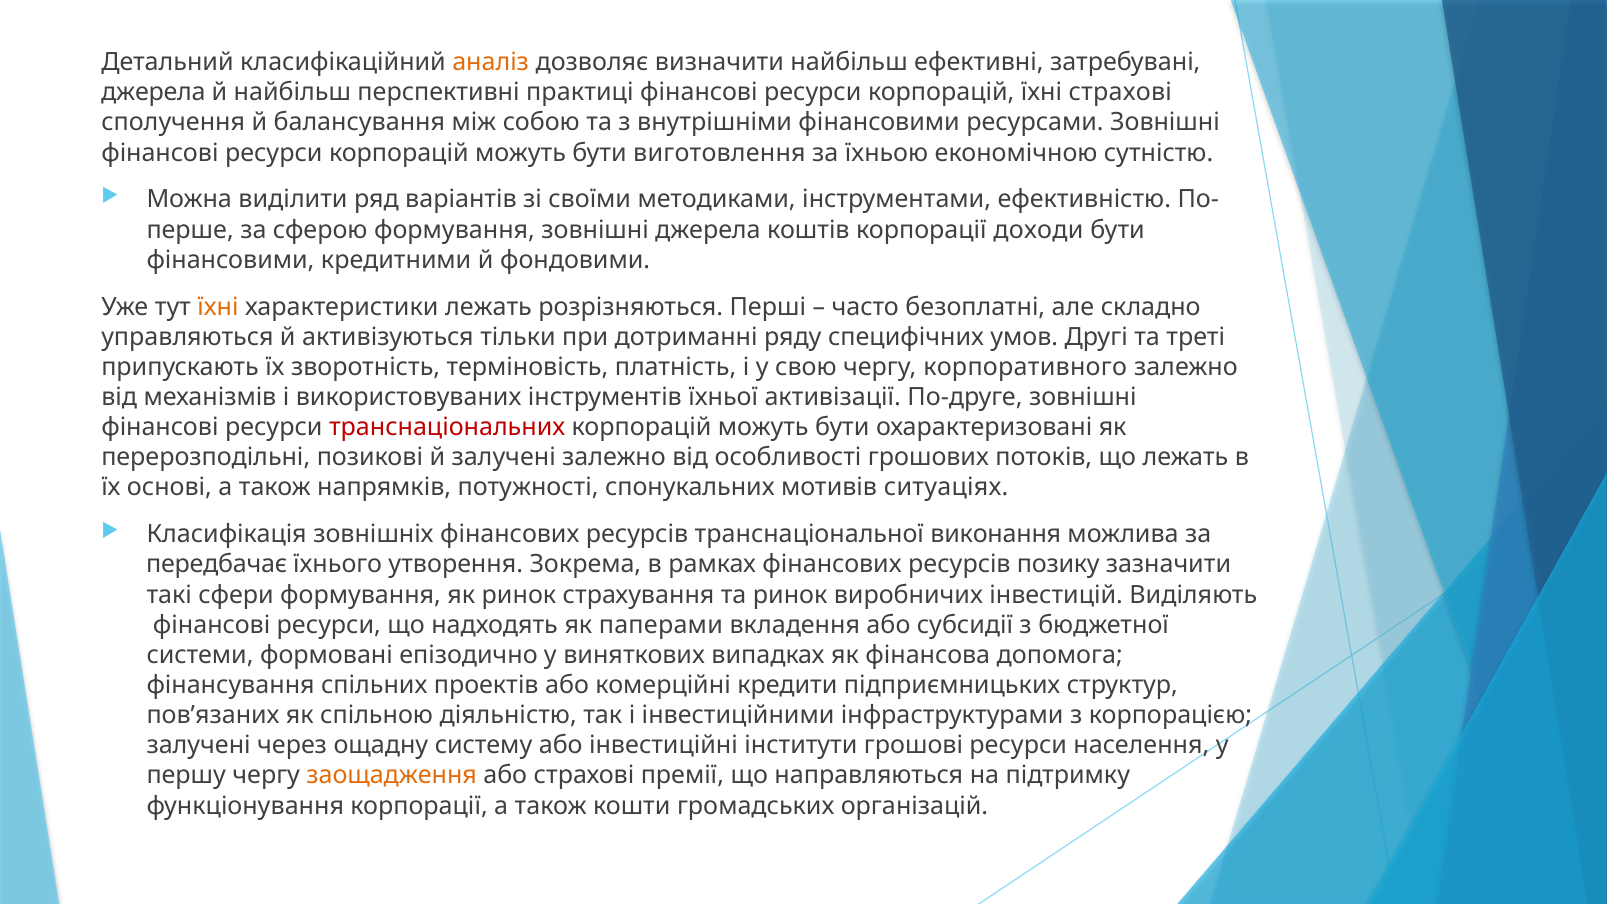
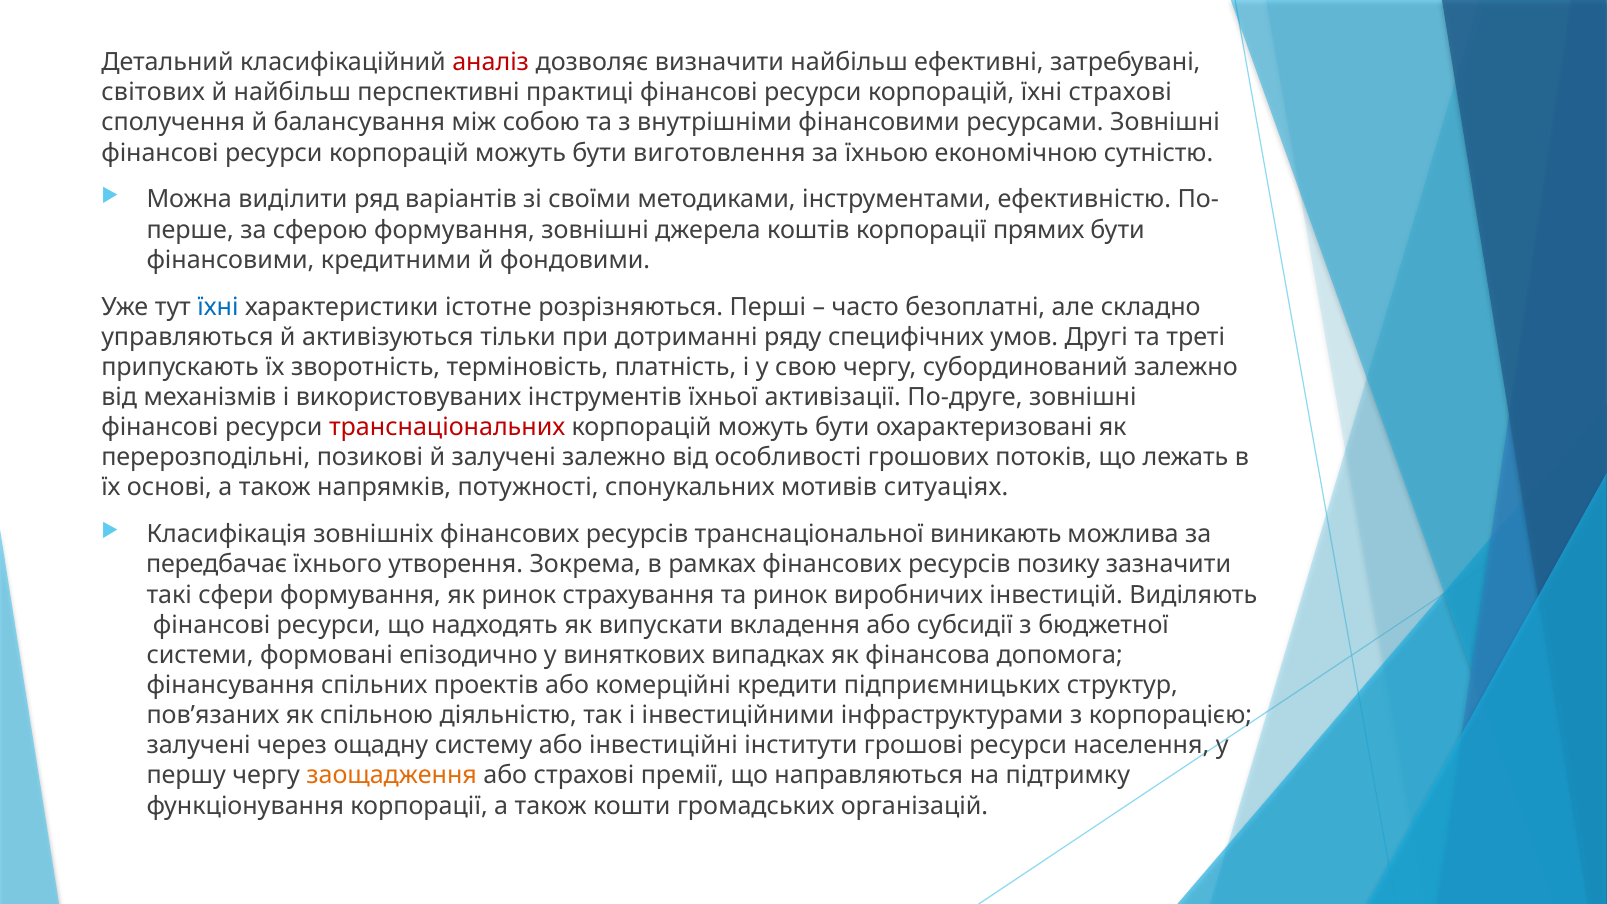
аналіз colour: orange -> red
джерела at (153, 93): джерела -> світових
доходи: доходи -> прямих
їхні at (218, 307) colour: orange -> blue
характеристики лежать: лежать -> істотне
корпоративного: корпоративного -> субординований
виконання: виконання -> виникають
паперами: паперами -> випускати
